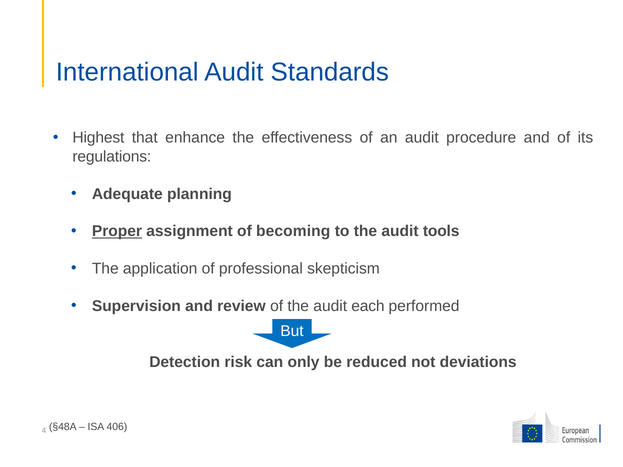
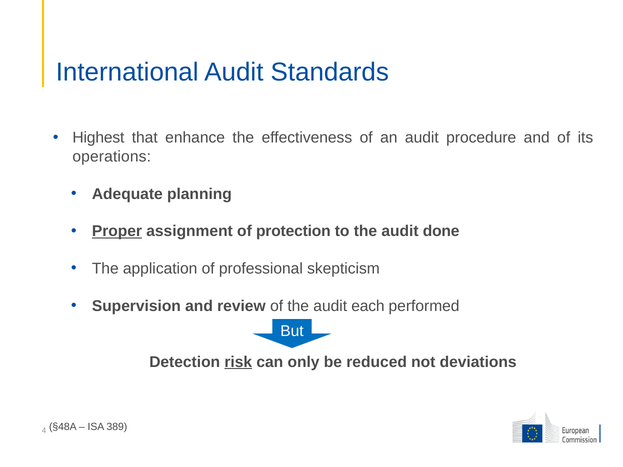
regulations: regulations -> operations
becoming: becoming -> protection
tools: tools -> done
risk underline: none -> present
406: 406 -> 389
